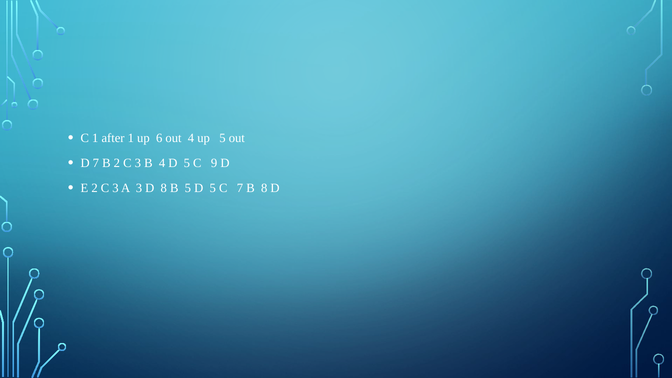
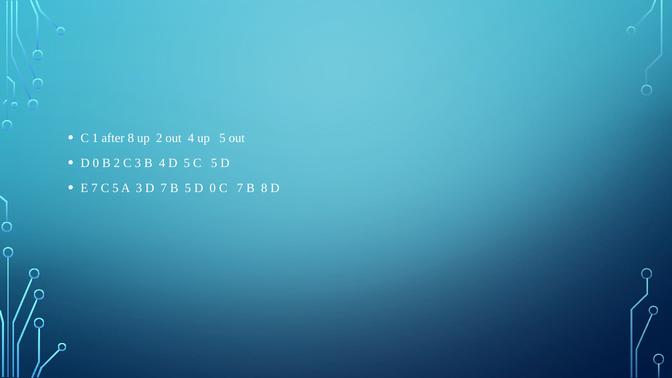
after 1: 1 -> 8
up 6: 6 -> 2
7 at (96, 163): 7 -> 0
5 C 9: 9 -> 5
E 2: 2 -> 7
3 at (115, 188): 3 -> 5
D 8: 8 -> 7
5 D 5: 5 -> 0
